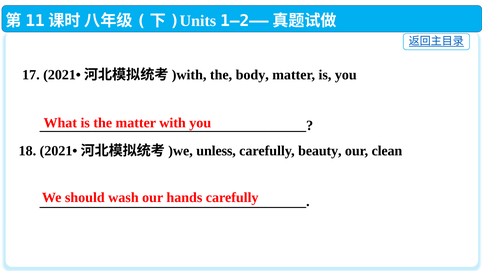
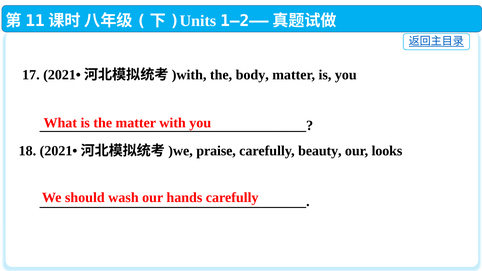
unless: unless -> praise
clean: clean -> looks
